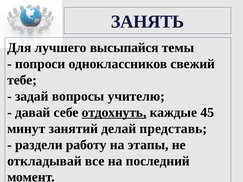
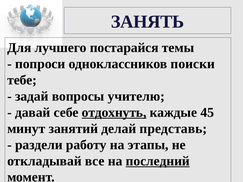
высыпайся: высыпайся -> постарайся
свежий: свежий -> поиски
последний underline: none -> present
